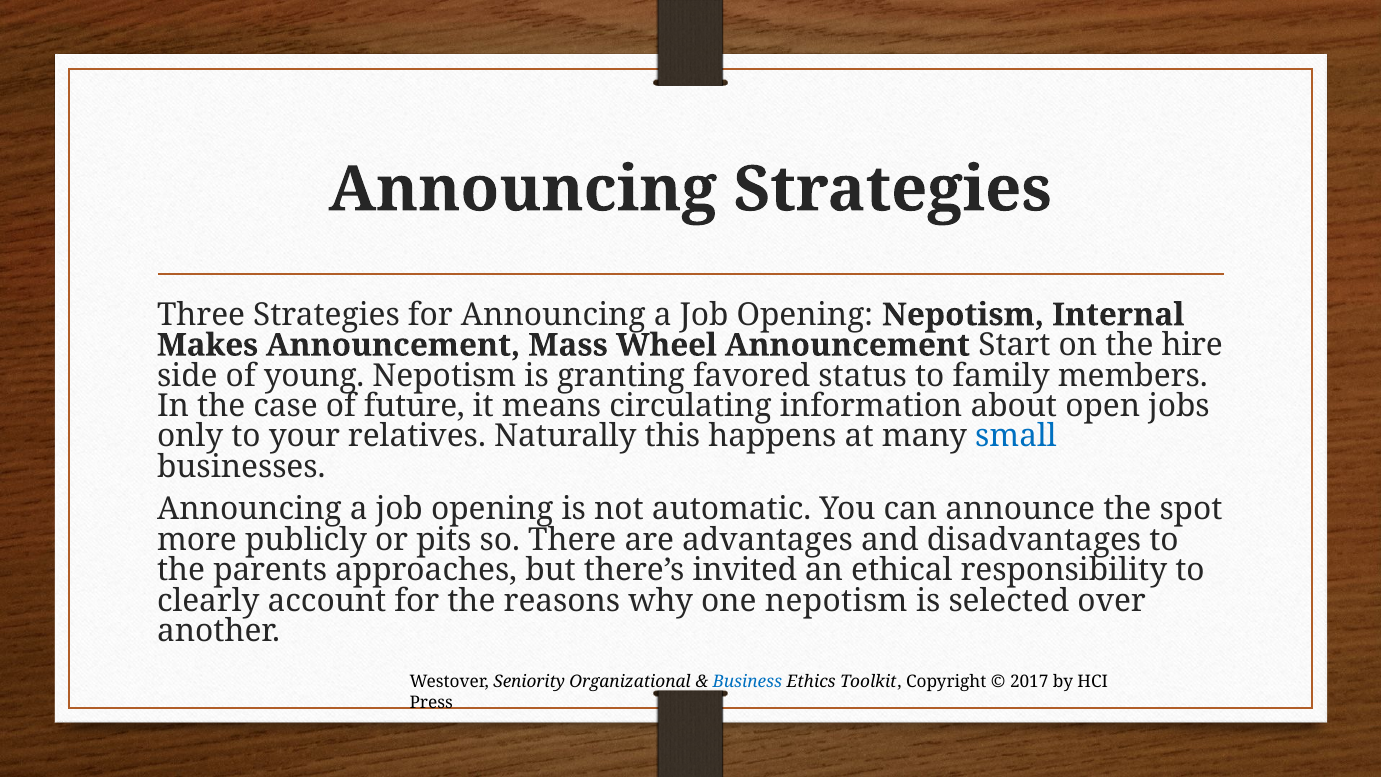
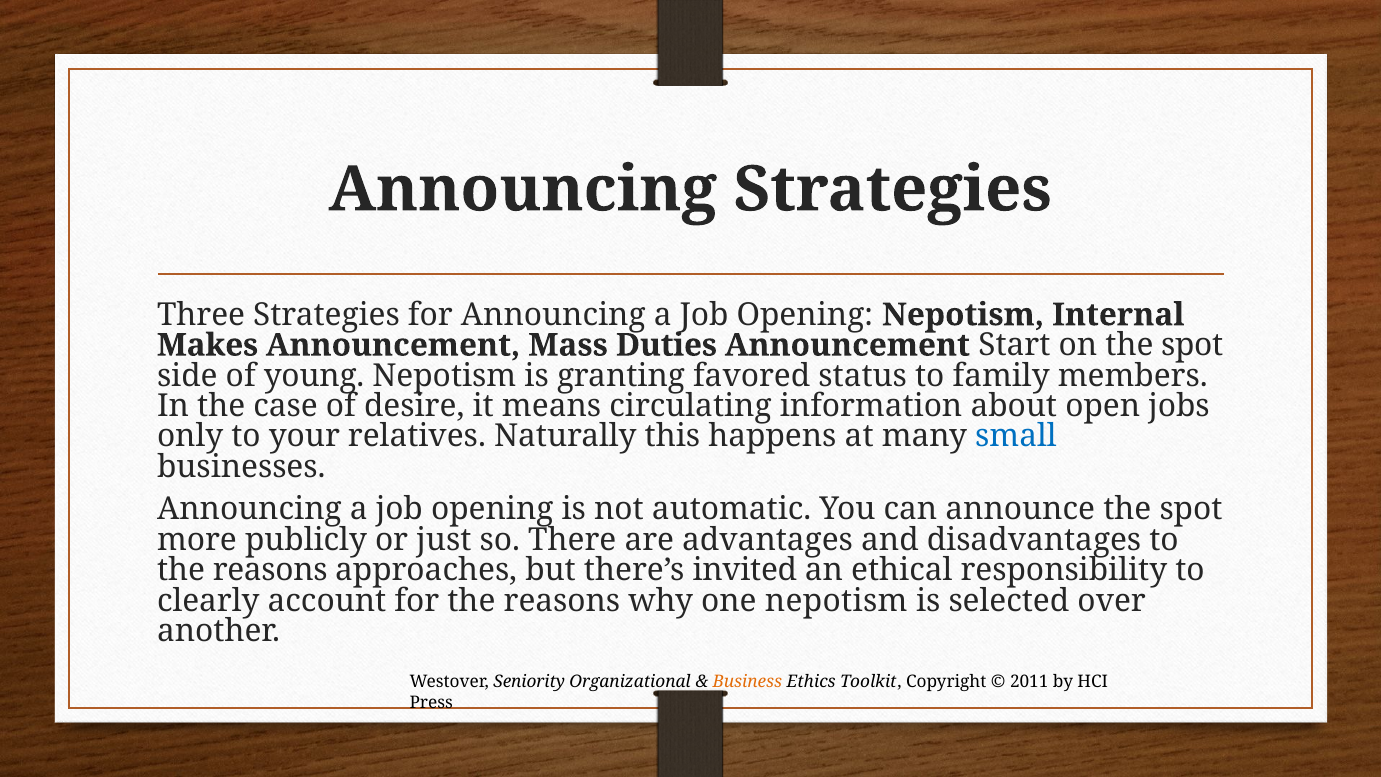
Wheel: Wheel -> Duties
on the hire: hire -> spot
future: future -> desire
pits: pits -> just
parents at (270, 570): parents -> reasons
Business colour: blue -> orange
2017: 2017 -> 2011
